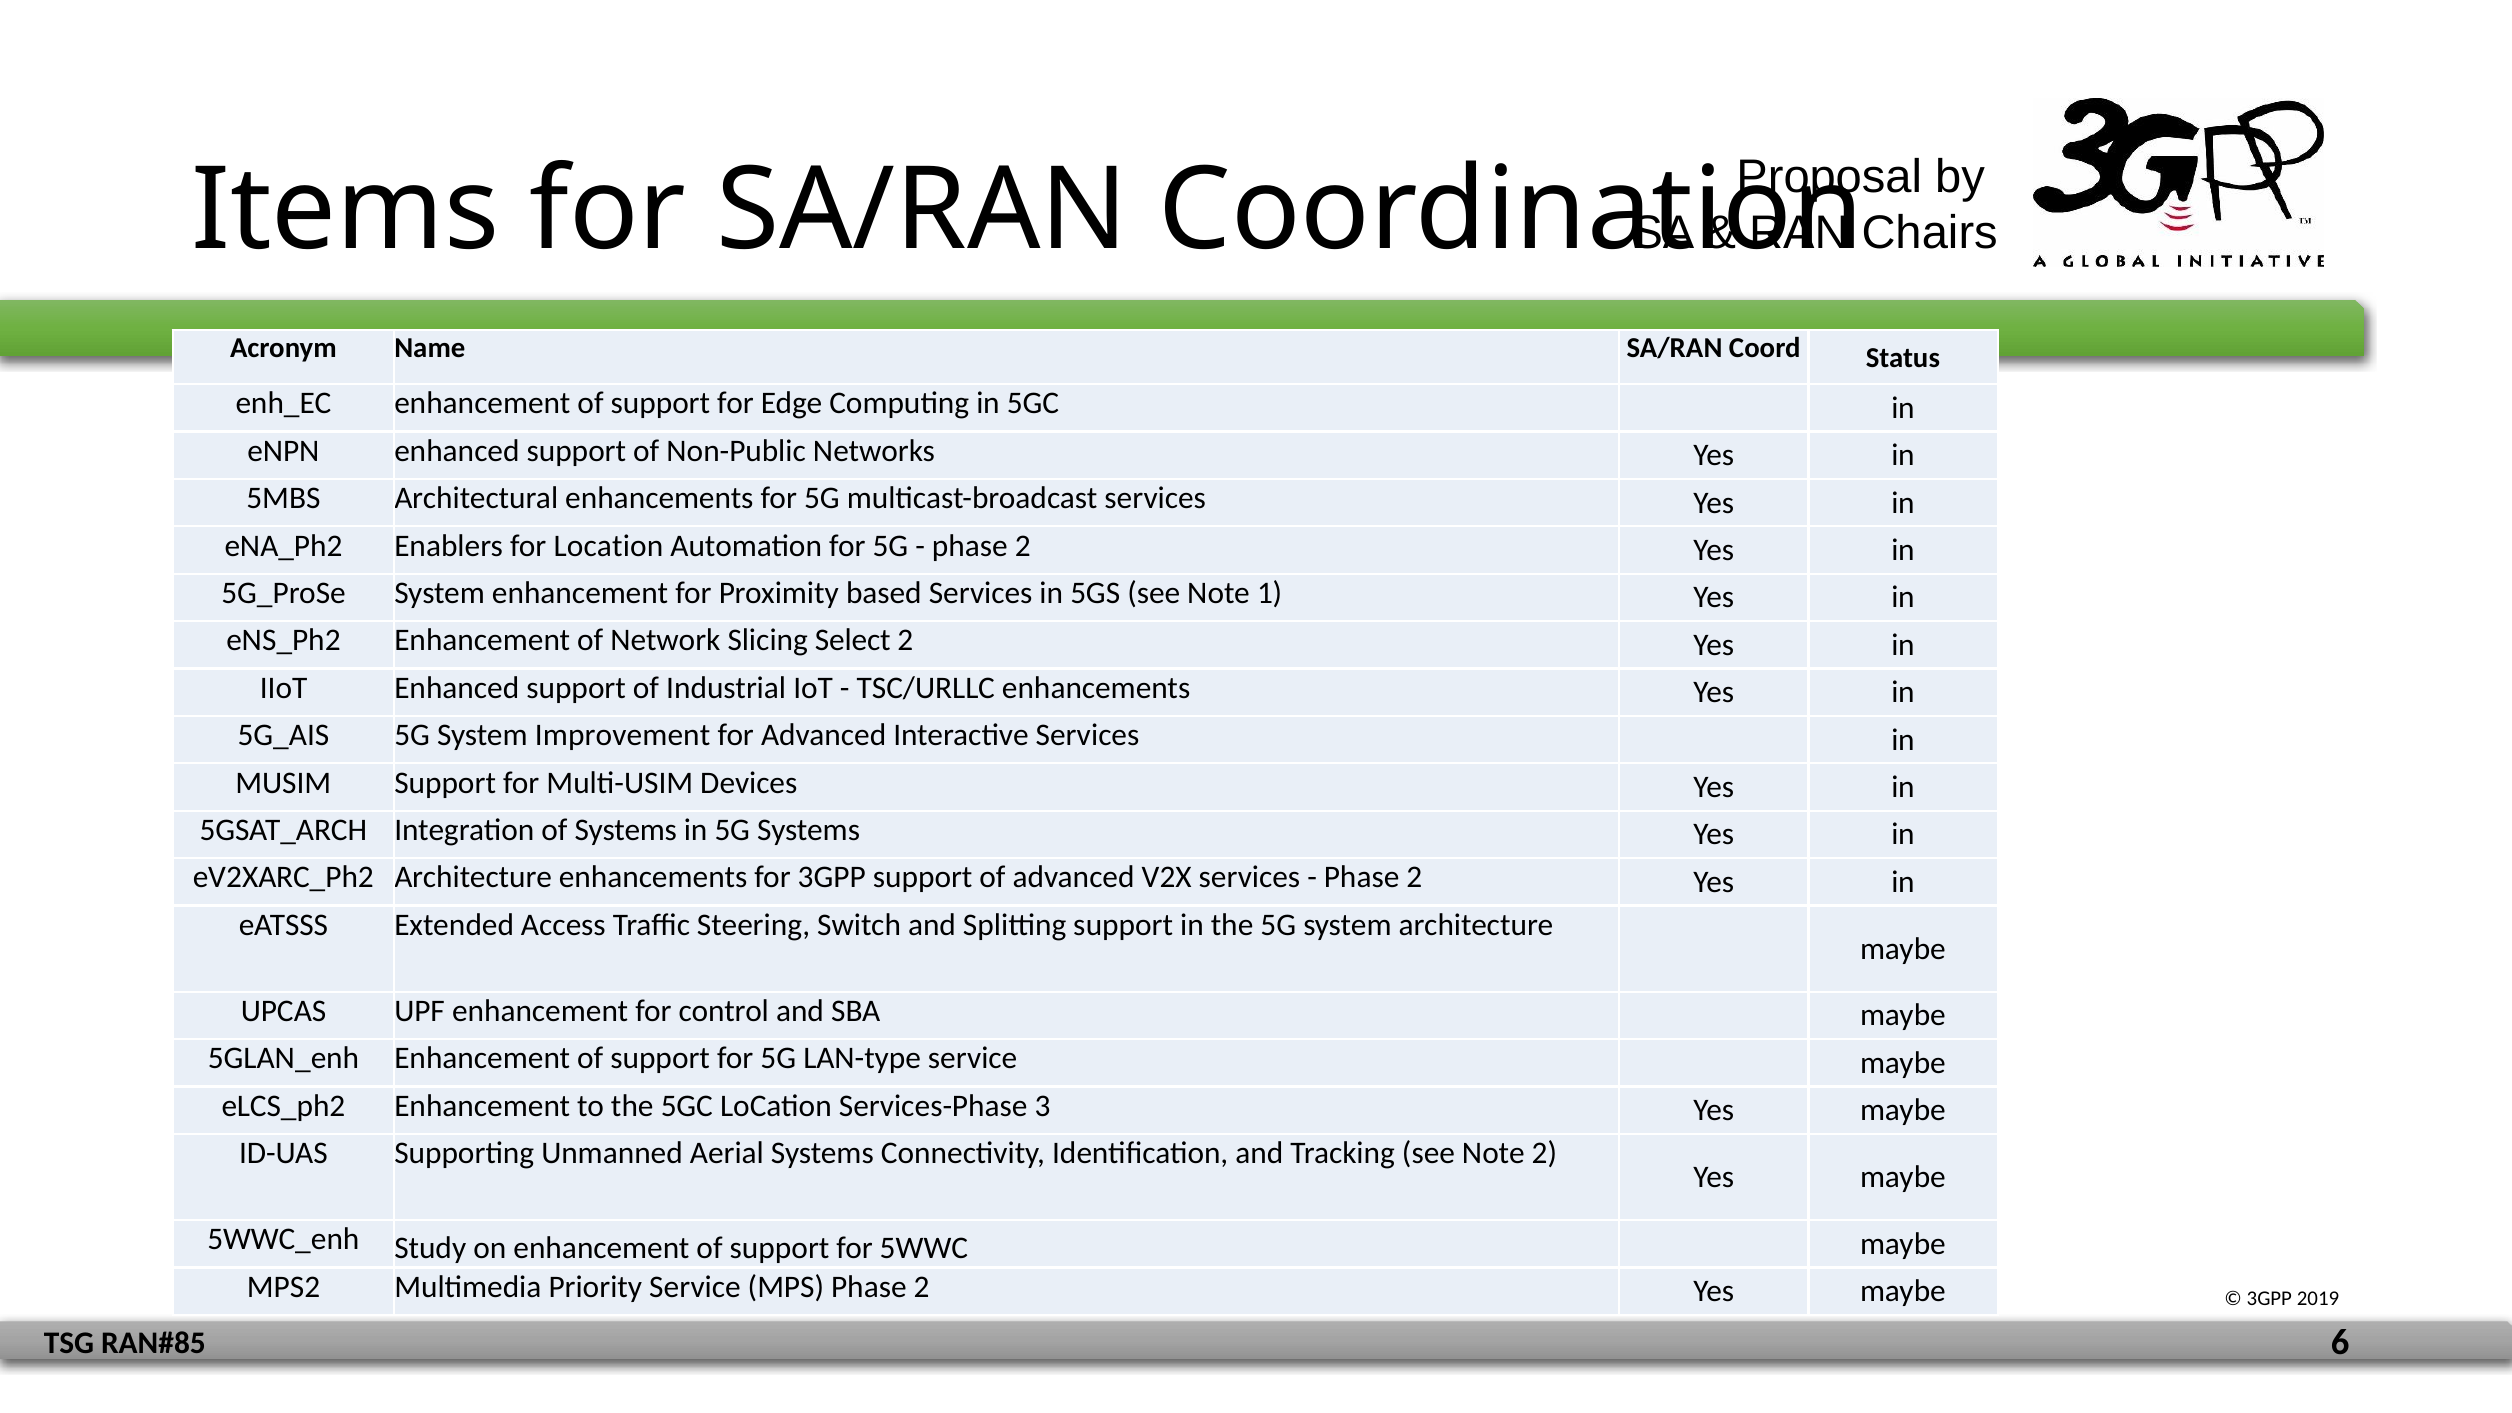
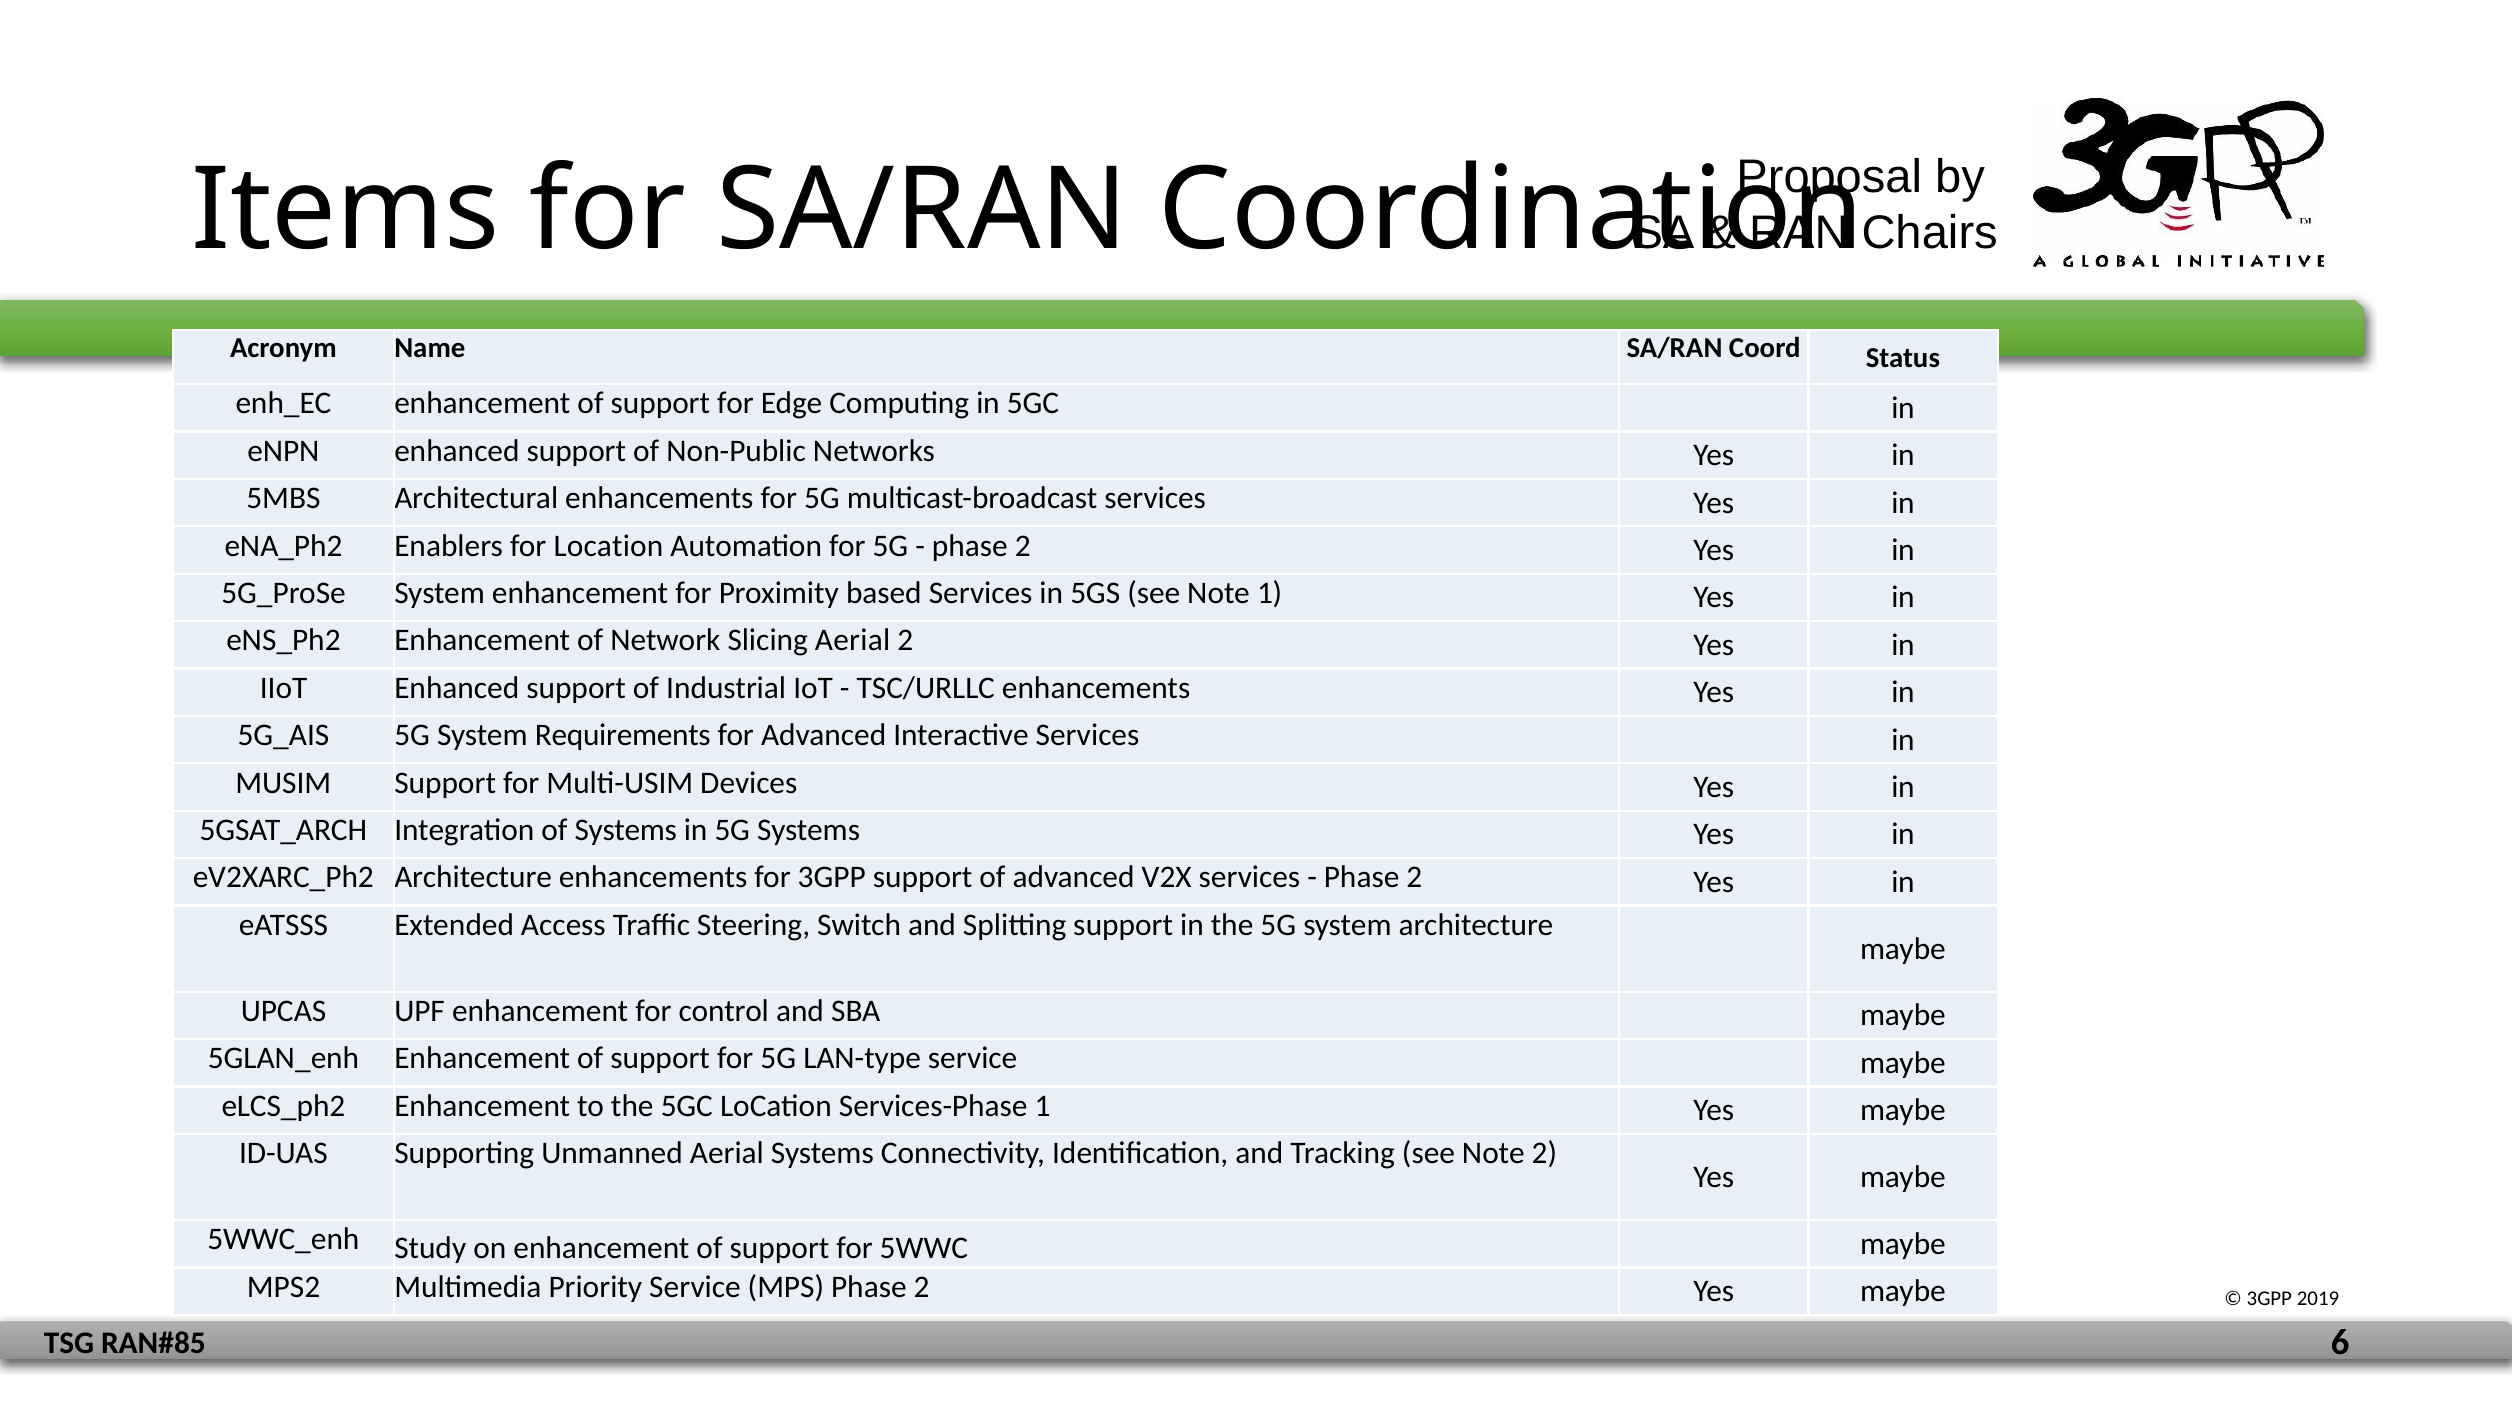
Slicing Select: Select -> Aerial
Improvement: Improvement -> Requirements
Services-Phase 3: 3 -> 1
